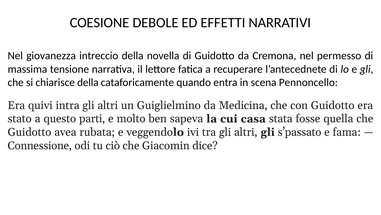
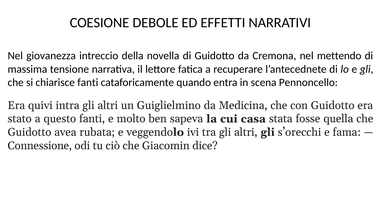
permesso: permesso -> mettendo
chiarisce della: della -> fanti
questo parti: parti -> fanti
s’passato: s’passato -> s’orecchi
